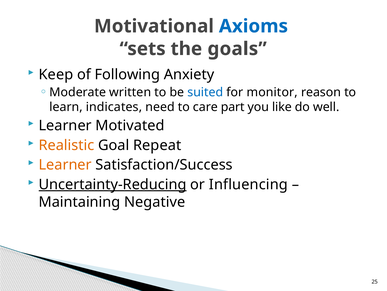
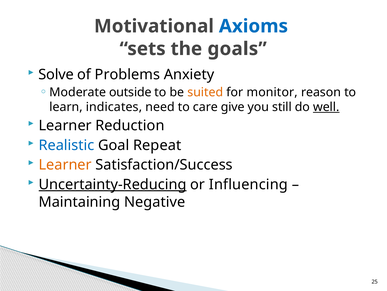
Keep: Keep -> Solve
Following: Following -> Problems
written: written -> outside
suited colour: blue -> orange
part: part -> give
like: like -> still
well underline: none -> present
Motivated: Motivated -> Reduction
Realistic colour: orange -> blue
